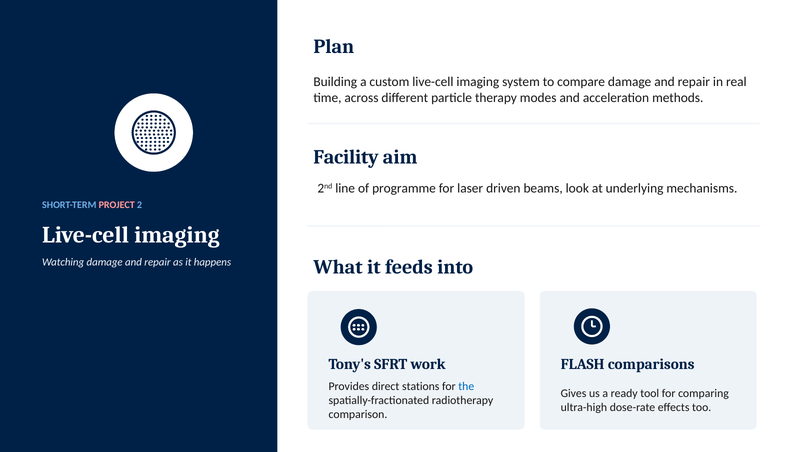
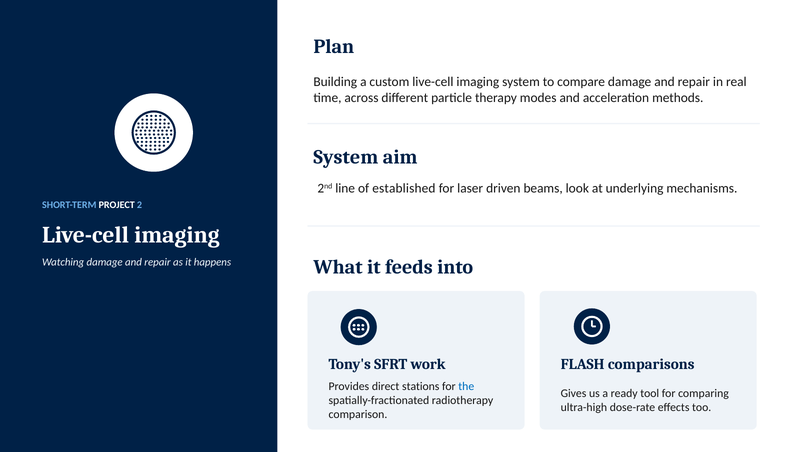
Facility at (346, 157): Facility -> System
programme: programme -> established
PROJECT colour: pink -> white
